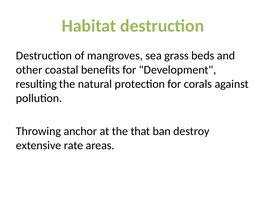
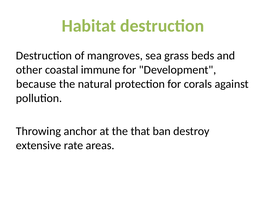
benefits: benefits -> immune
resulting: resulting -> because
